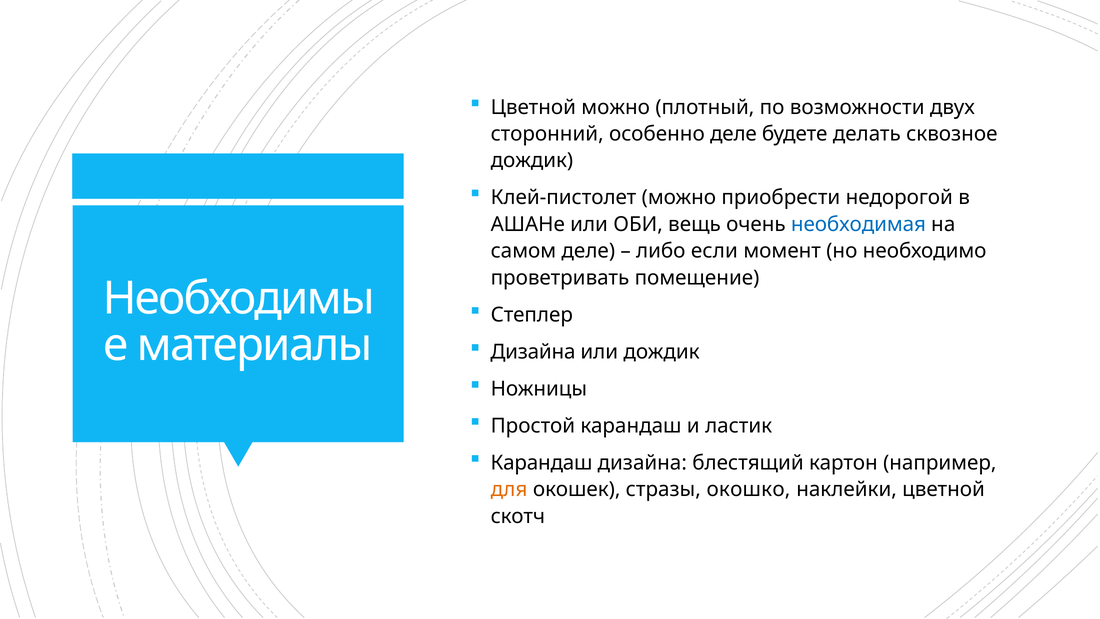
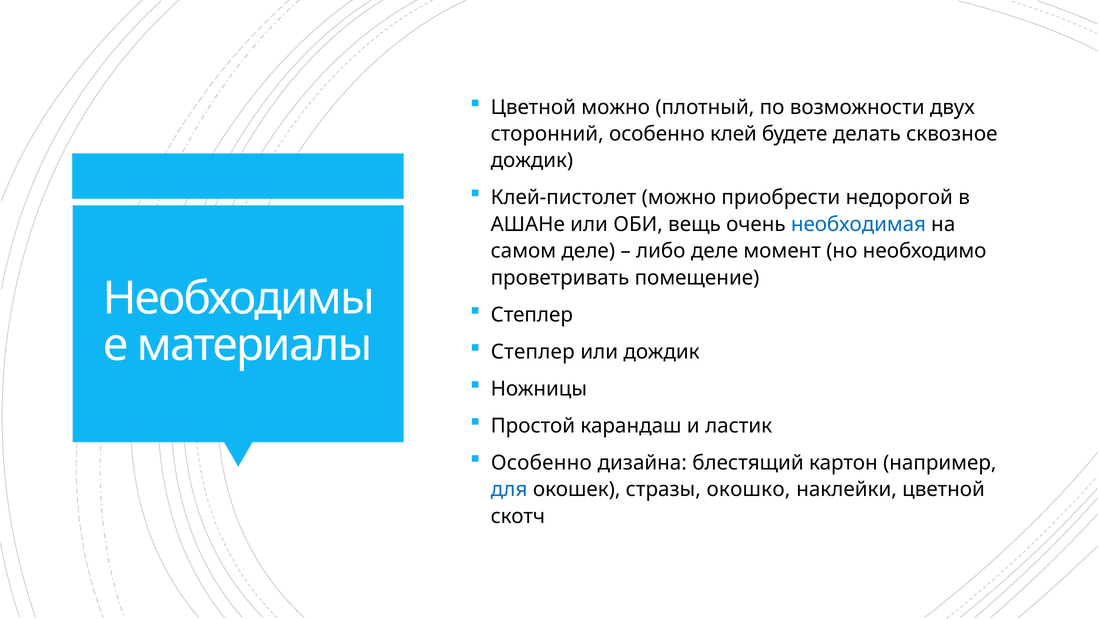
особенно деле: деле -> клей
либо если: если -> деле
Дизайна at (533, 352): Дизайна -> Степлер
Карандаш at (542, 463): Карандаш -> Особенно
для colour: orange -> blue
